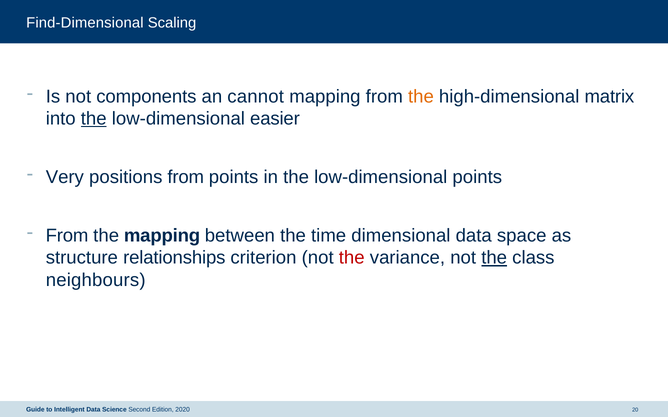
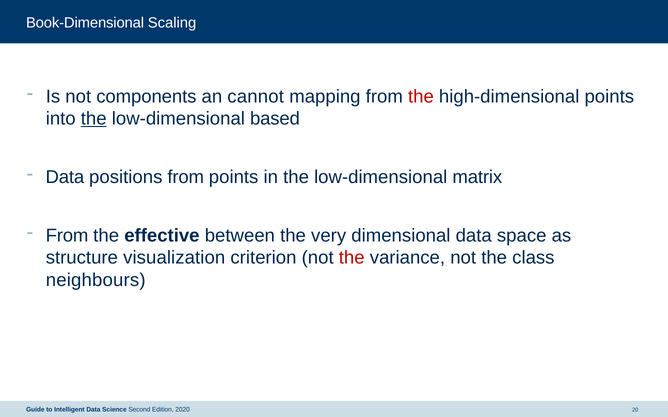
Find-Dimensional: Find-Dimensional -> Book-Dimensional
the at (421, 97) colour: orange -> red
high-dimensional matrix: matrix -> points
easier: easier -> based
Very at (65, 177): Very -> Data
low-dimensional points: points -> matrix
the mapping: mapping -> effective
time: time -> very
relationships: relationships -> visualization
the at (494, 258) underline: present -> none
